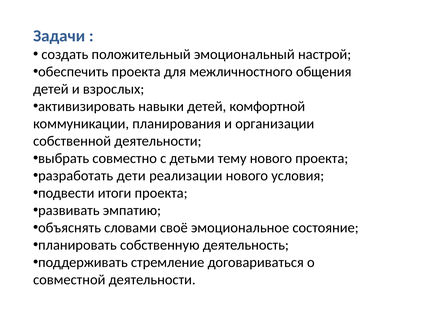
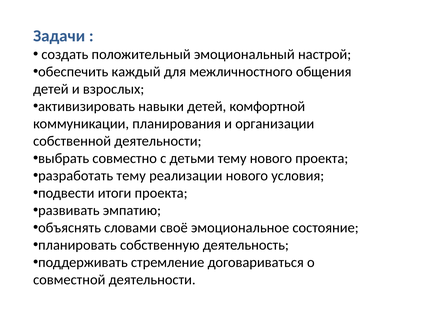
обеспечить проекта: проекта -> каждый
разработать дети: дети -> тему
